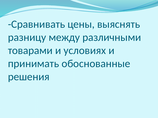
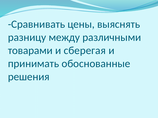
условиях: условиях -> сберегая
